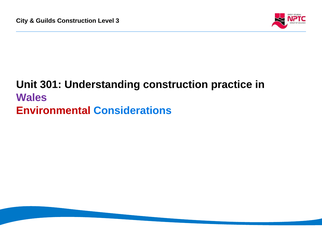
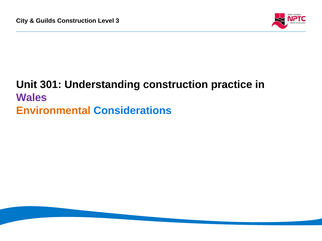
Environmental colour: red -> orange
